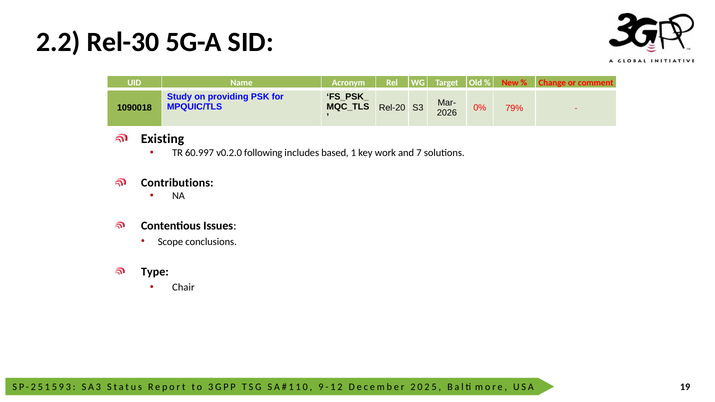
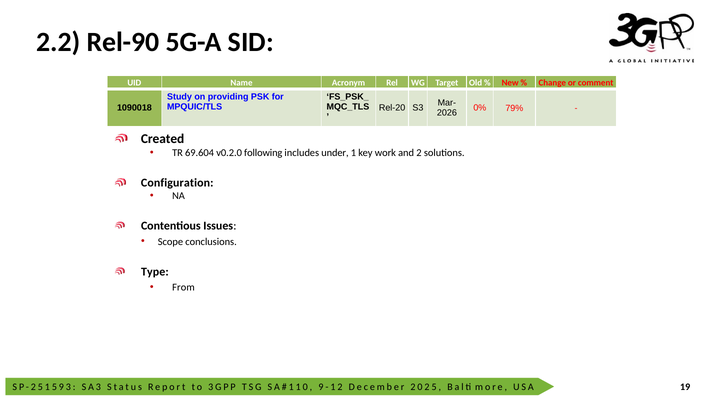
Rel-30: Rel-30 -> Rel-90
Existing: Existing -> Created
60.997: 60.997 -> 69.604
based: based -> under
7: 7 -> 2
Contributions: Contributions -> Configuration
Chair: Chair -> From
